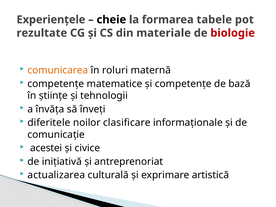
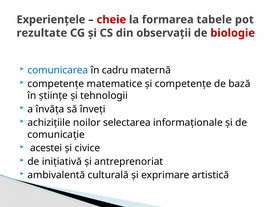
cheie colour: black -> red
materiale: materiale -> observații
comunicarea colour: orange -> blue
roluri: roluri -> cadru
diferitele: diferitele -> achizițiile
clasificare: clasificare -> selectarea
actualizarea: actualizarea -> ambivalentă
